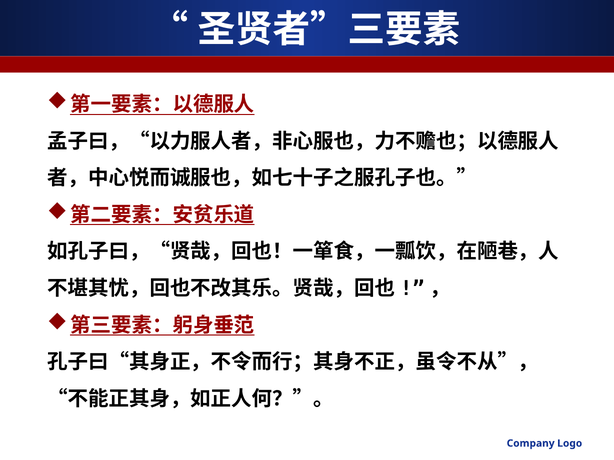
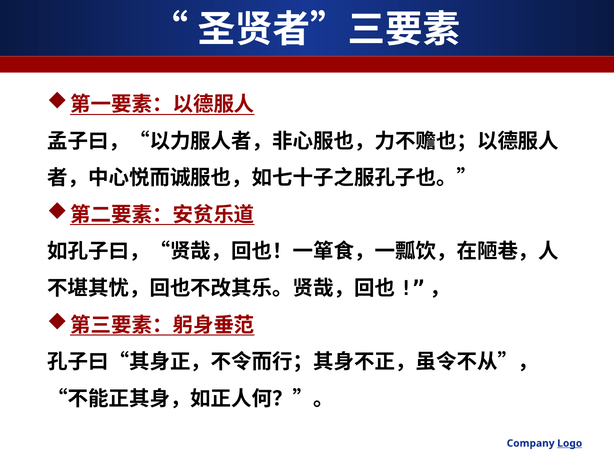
Logo underline: none -> present
